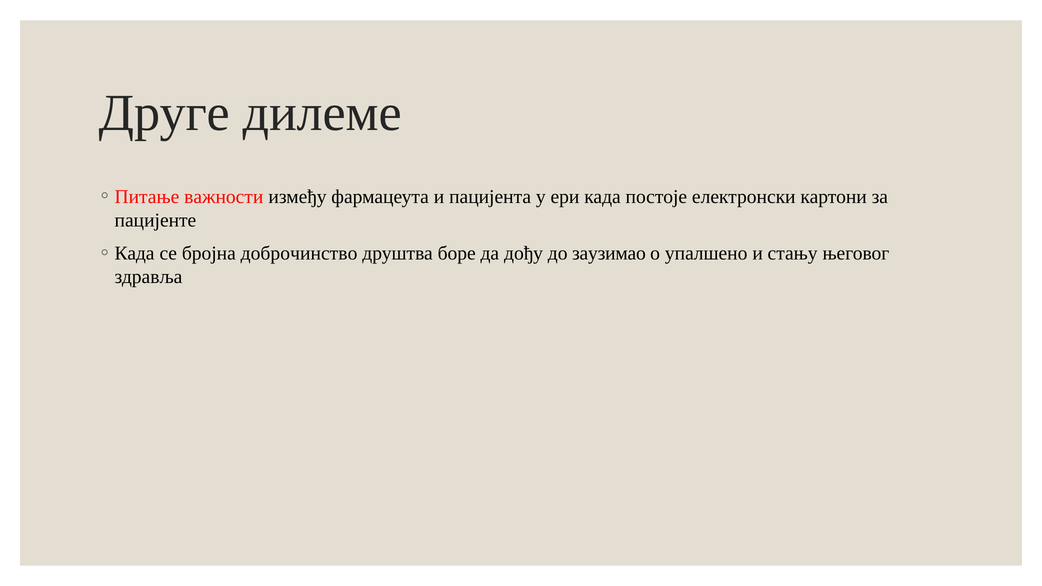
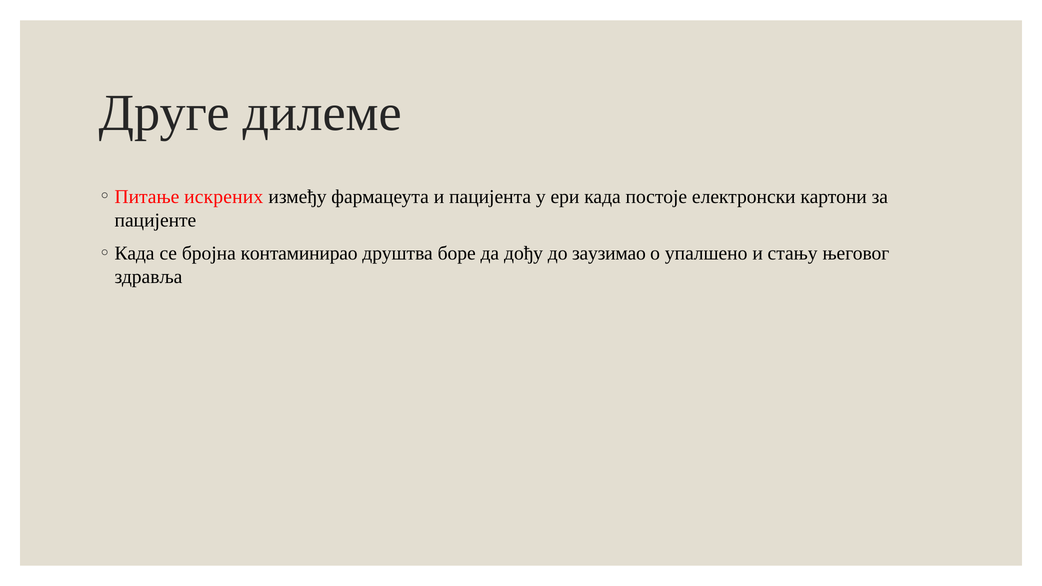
важности: важности -> искрених
доброчинство: доброчинство -> контаминирао
